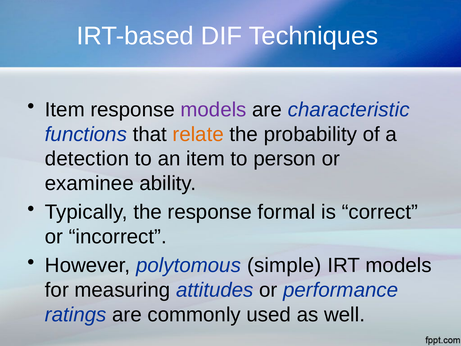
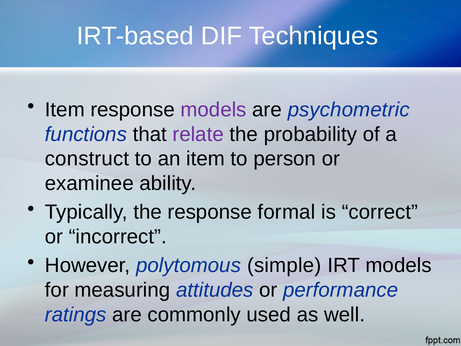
characteristic: characteristic -> psychometric
relate colour: orange -> purple
detection: detection -> construct
